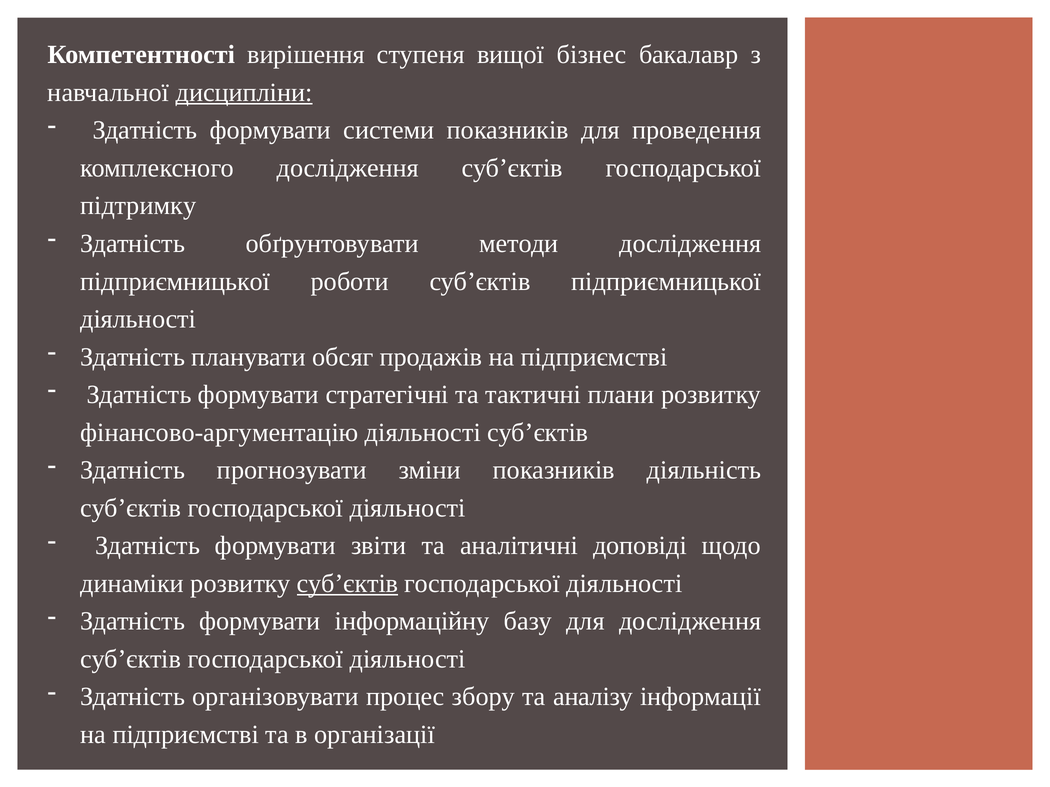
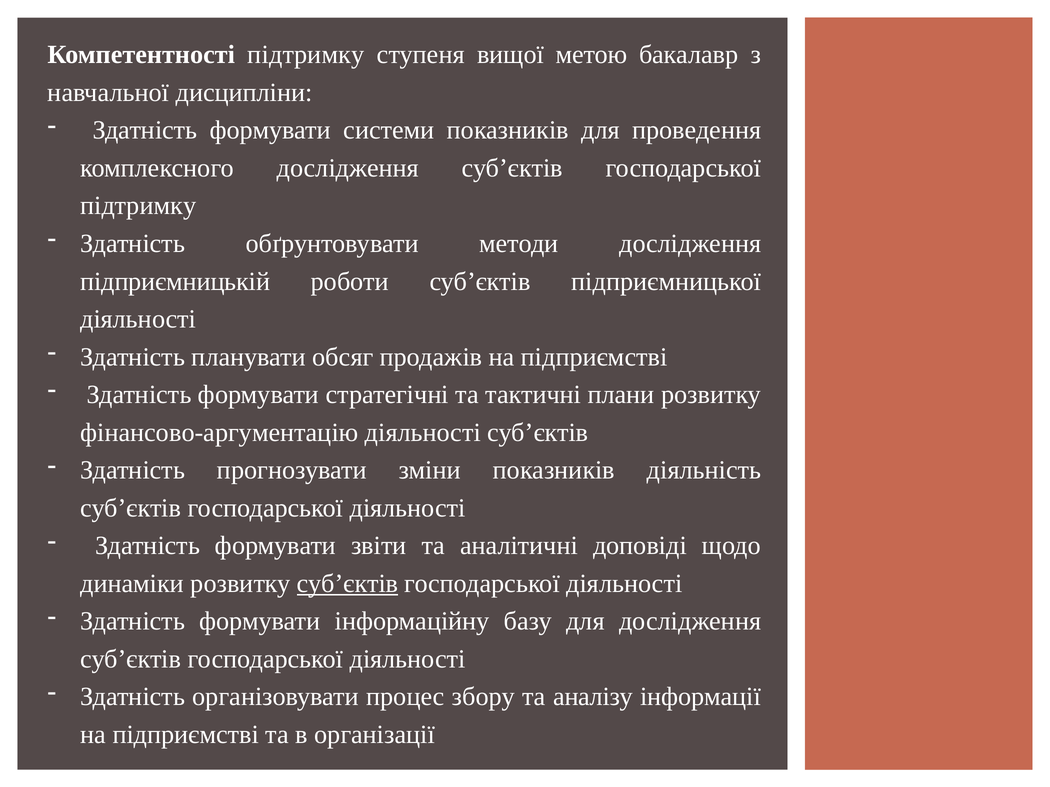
Компетентності вирішення: вирішення -> підтримку
бізнес: бізнес -> метою
дисципліни underline: present -> none
підприємницької at (175, 282): підприємницької -> підприємницькій
